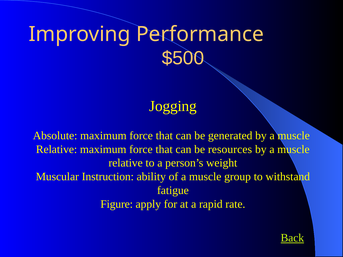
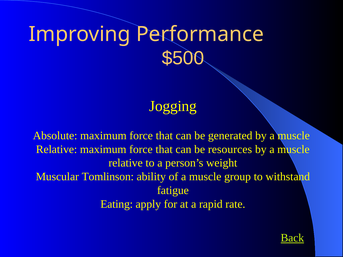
Instruction: Instruction -> Tomlinson
Figure: Figure -> Eating
